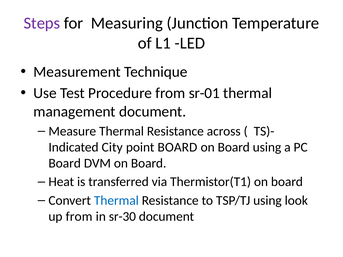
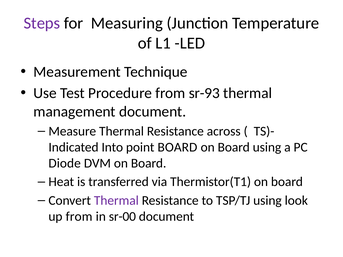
sr-01: sr-01 -> sr-93
City: City -> Into
Board at (65, 163): Board -> Diode
Thermal at (116, 201) colour: blue -> purple
sr-30: sr-30 -> sr-00
